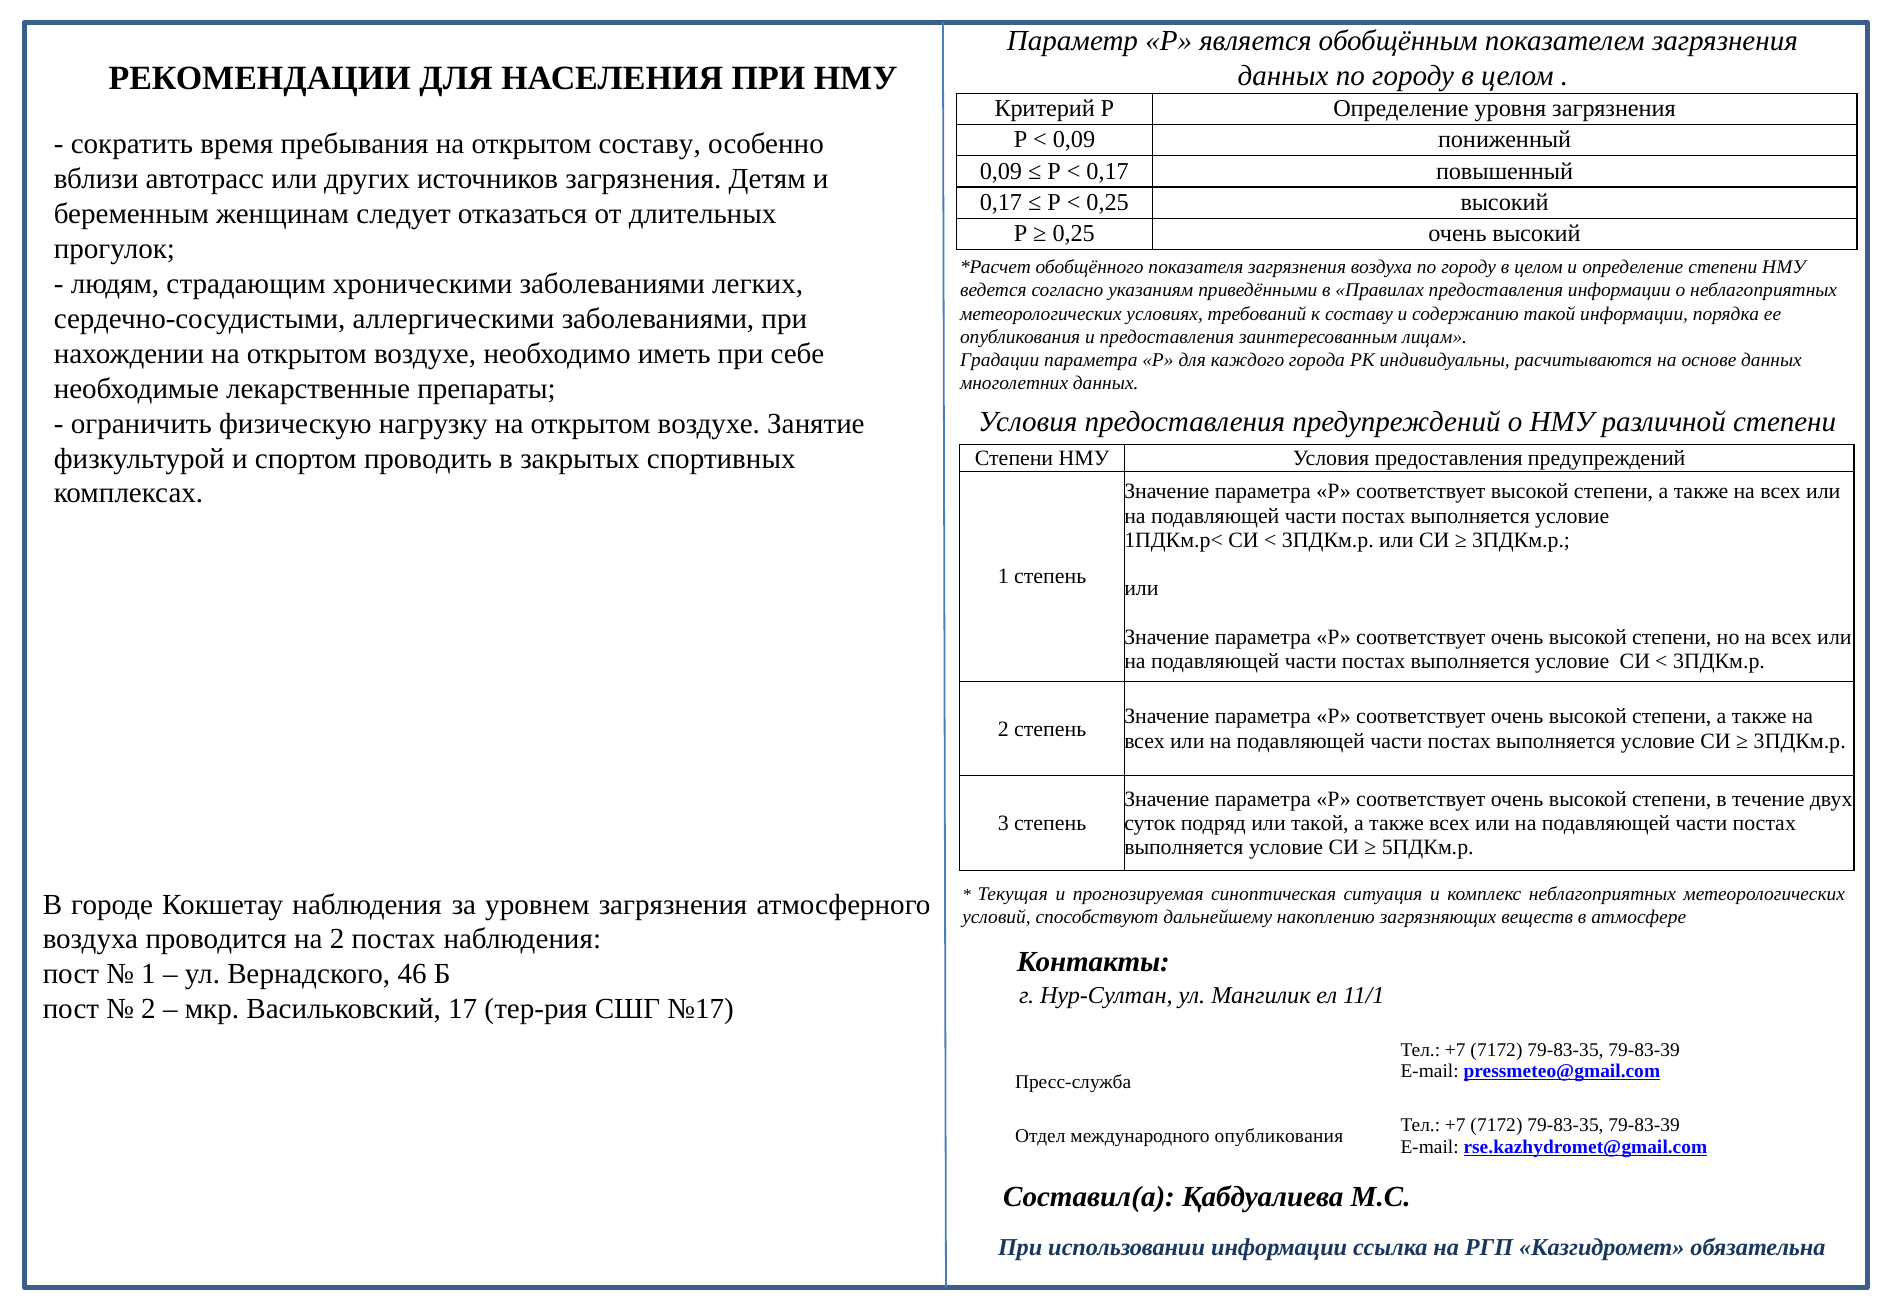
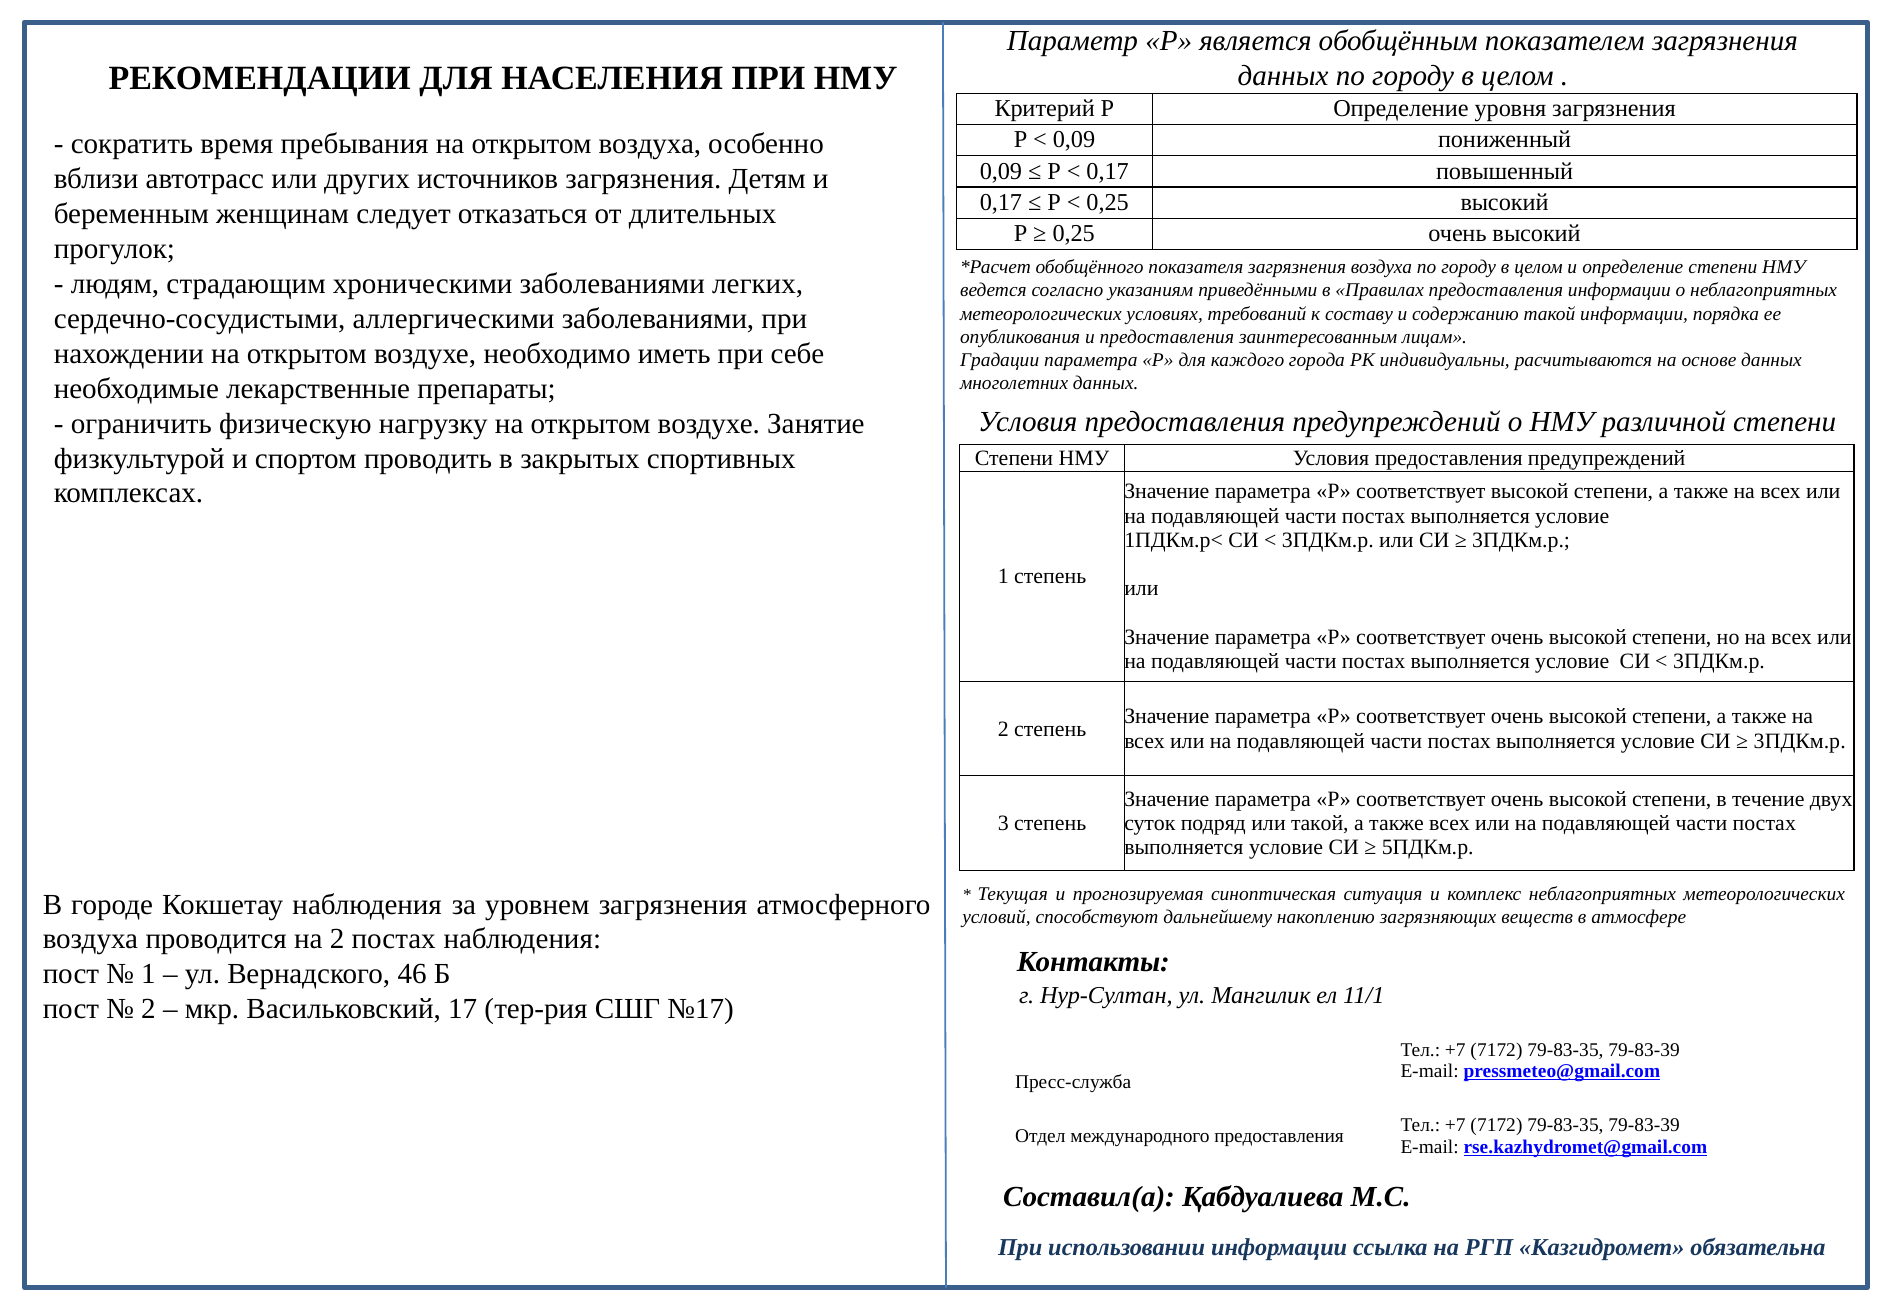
открытом составу: составу -> воздуха
международного опубликования: опубликования -> предоставления
